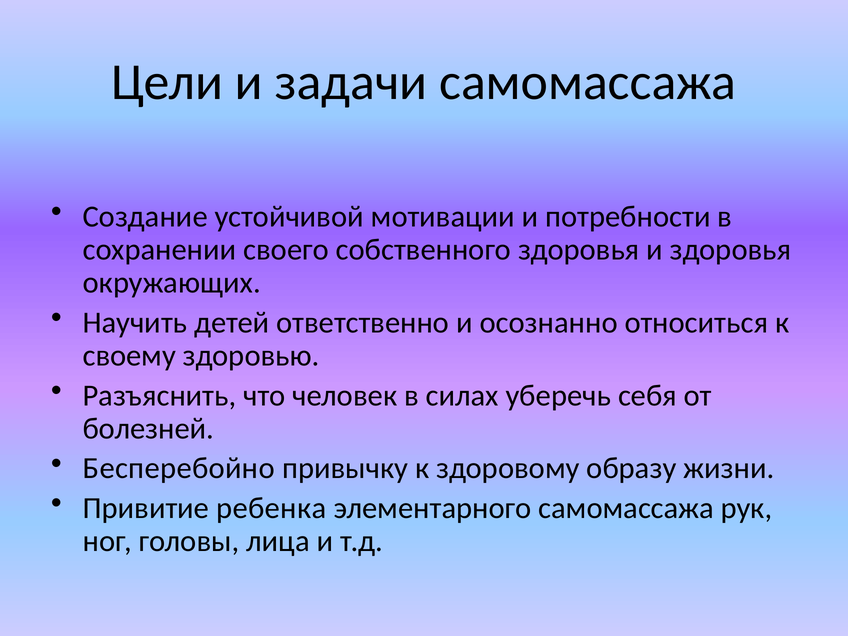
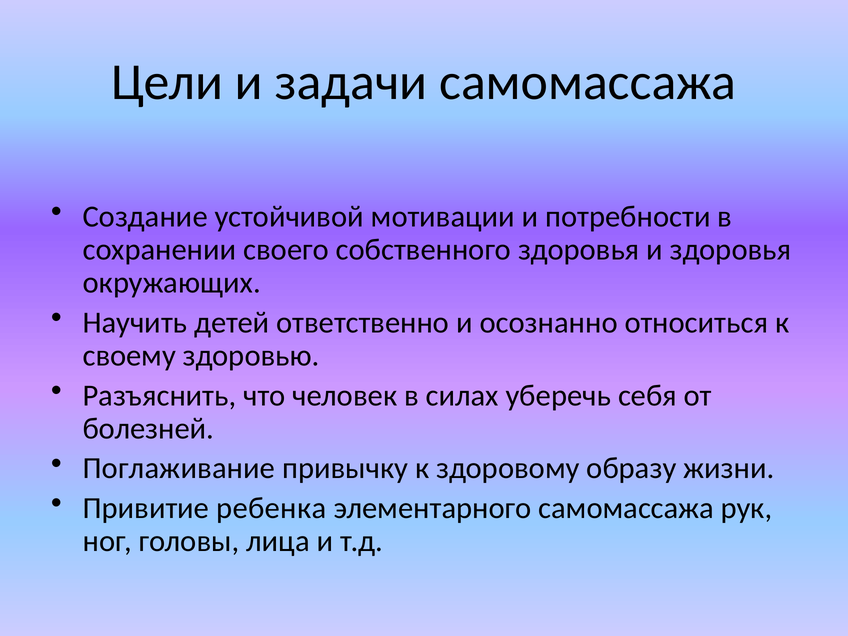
Бесперебойно: Бесперебойно -> Поглаживание
